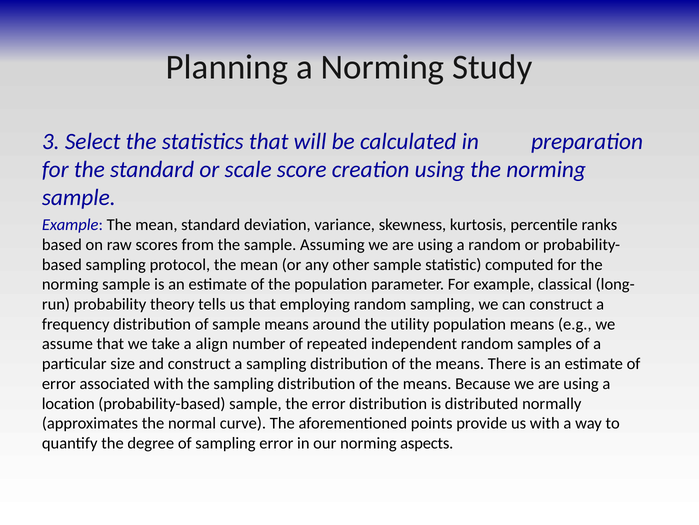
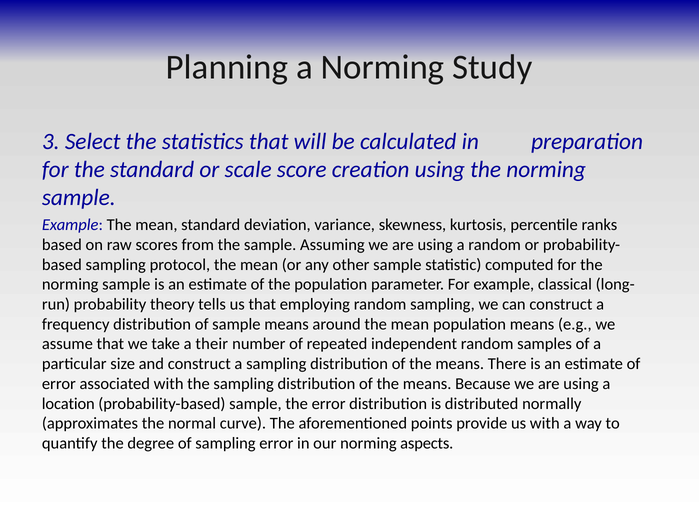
around the utility: utility -> mean
align: align -> their
